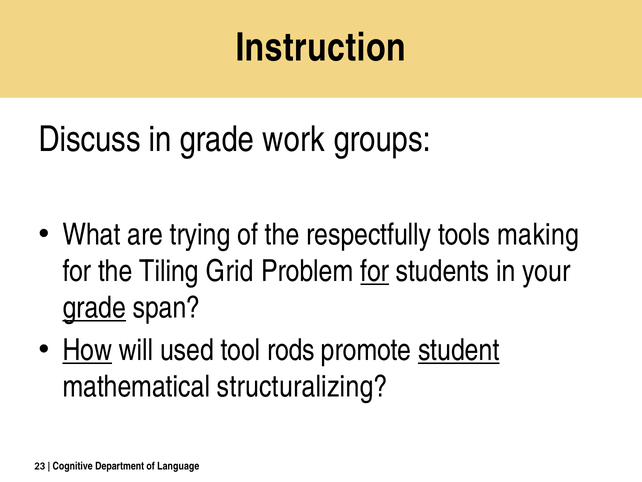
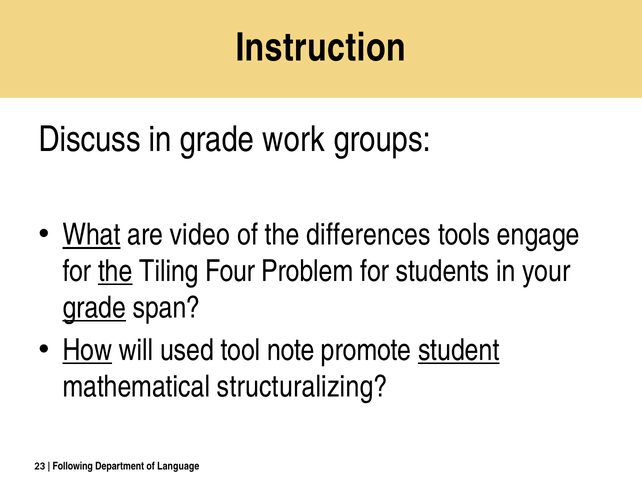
What underline: none -> present
trying: trying -> video
respectfully: respectfully -> differences
making: making -> engage
the at (115, 271) underline: none -> present
Grid: Grid -> Four
for at (375, 271) underline: present -> none
rods: rods -> note
Cognitive: Cognitive -> Following
